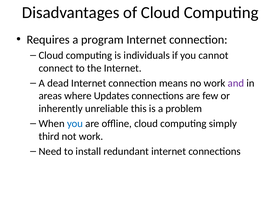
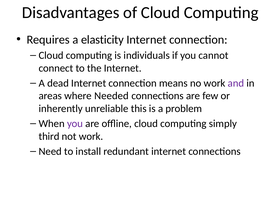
program: program -> elasticity
Updates: Updates -> Needed
you at (75, 123) colour: blue -> purple
